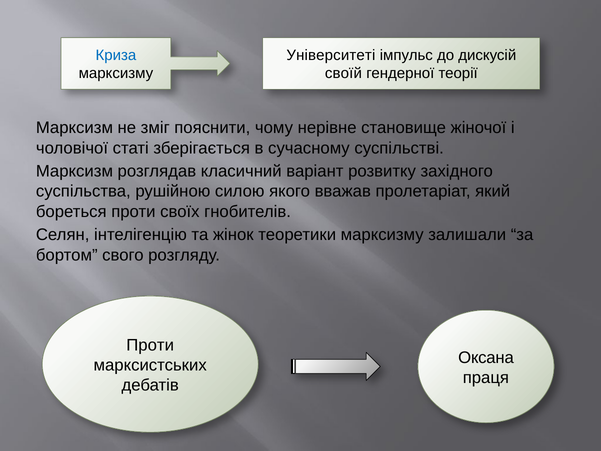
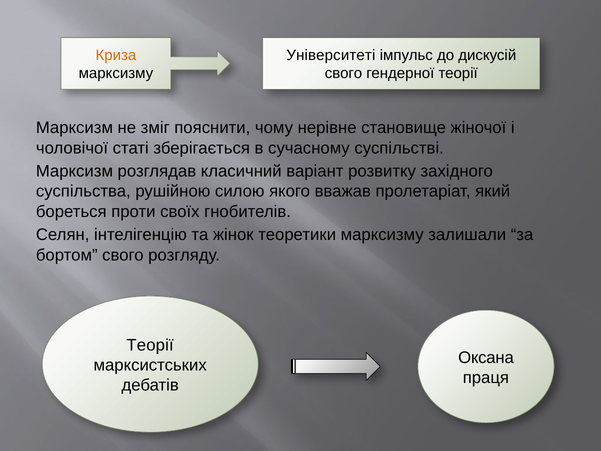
Криза colour: blue -> orange
своїй at (343, 73): своїй -> свого
Проти at (150, 345): Проти -> Теорії
